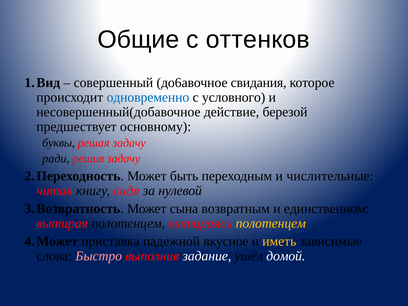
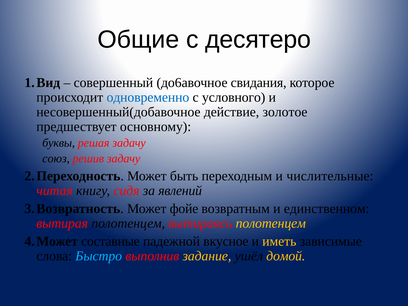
оттенков: оттенков -> десятеро
березой: березой -> золотое
ради: ради -> союз
нулевой: нулевой -> явлений
сына: сына -> фойе
приставка: приставка -> составные
Быстро colour: pink -> light blue
задание colour: white -> yellow
домой colour: white -> yellow
